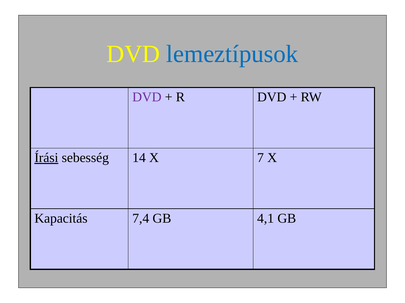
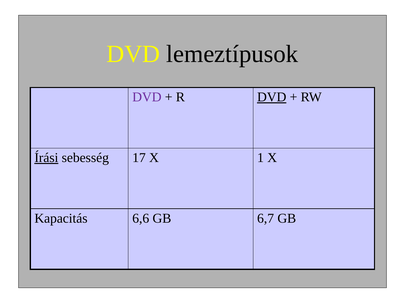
lemeztípusok colour: blue -> black
DVD at (272, 97) underline: none -> present
14: 14 -> 17
7: 7 -> 1
7,4: 7,4 -> 6,6
4,1: 4,1 -> 6,7
